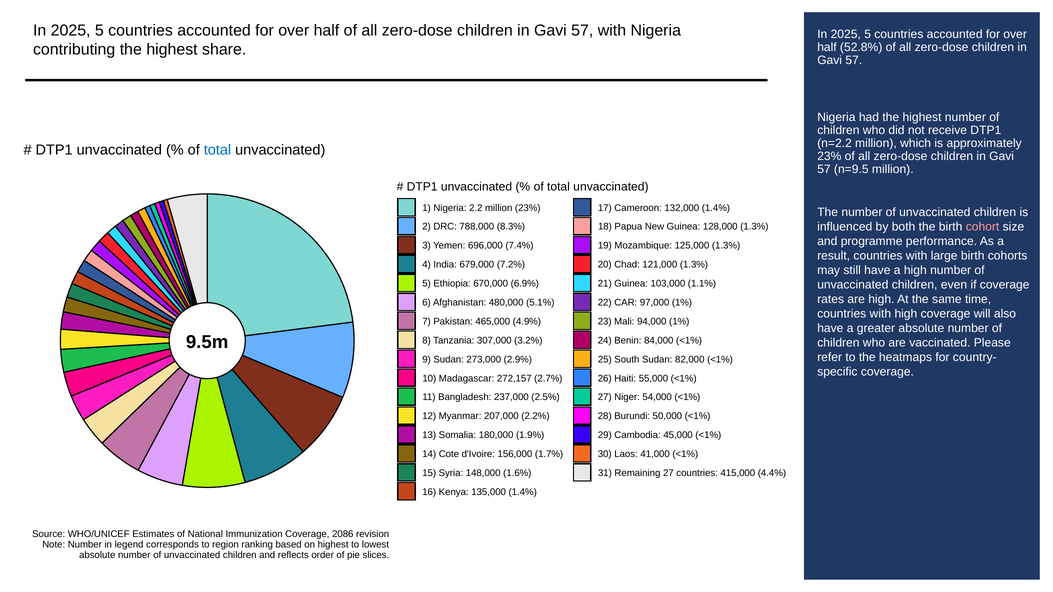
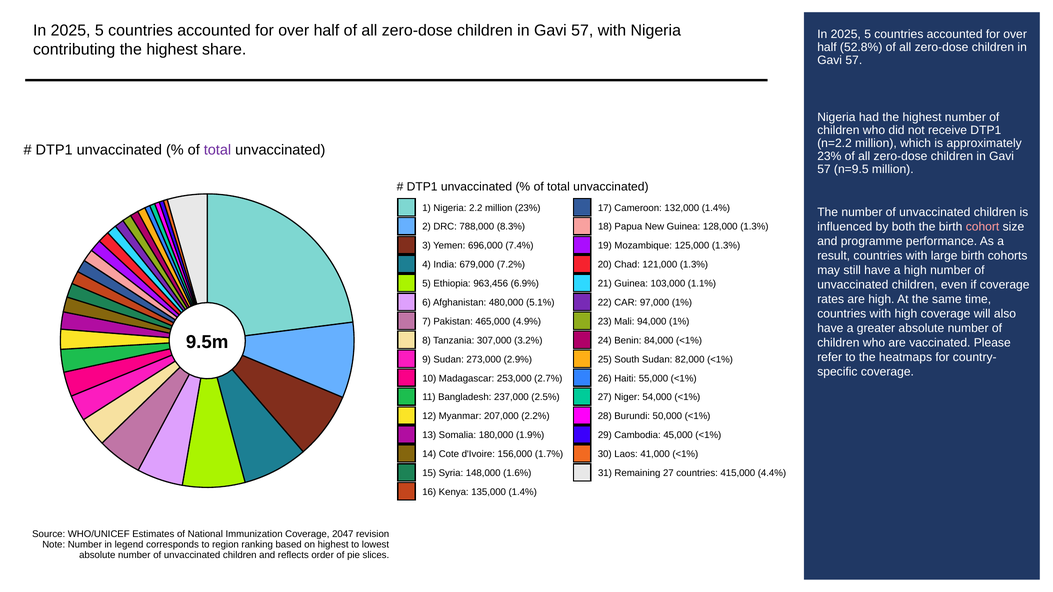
total at (217, 150) colour: blue -> purple
670,000: 670,000 -> 963,456
272,157: 272,157 -> 253,000
2086: 2086 -> 2047
